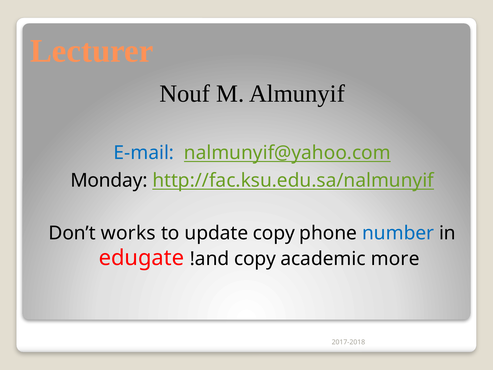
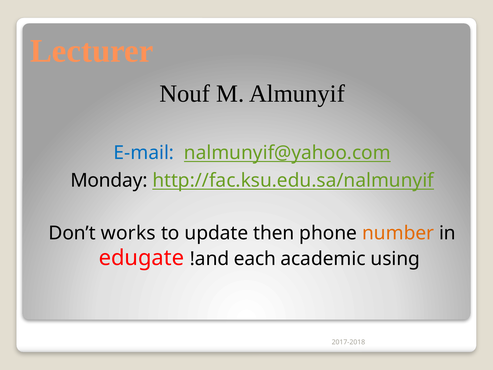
update copy: copy -> then
number colour: blue -> orange
!and copy: copy -> each
more: more -> using
